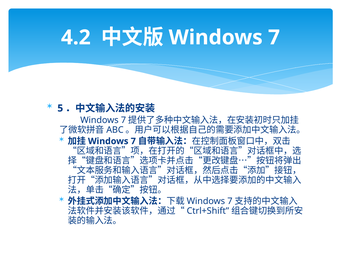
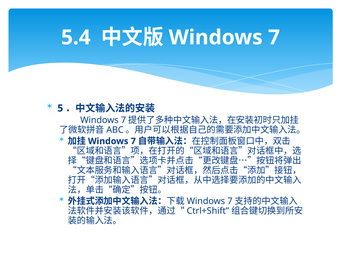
4.2: 4.2 -> 5.4
